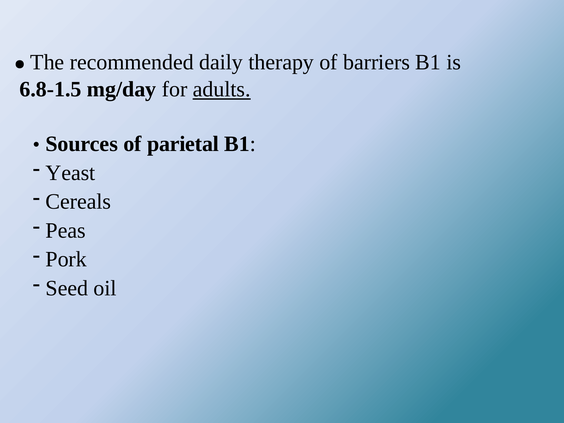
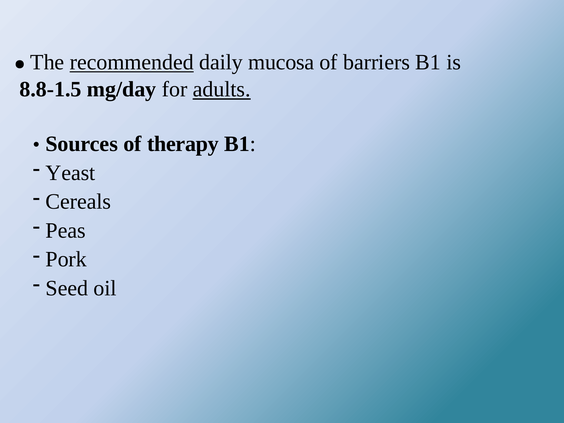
recommended underline: none -> present
therapy: therapy -> mucosa
6.8-1.5: 6.8-1.5 -> 8.8-1.5
parietal: parietal -> therapy
